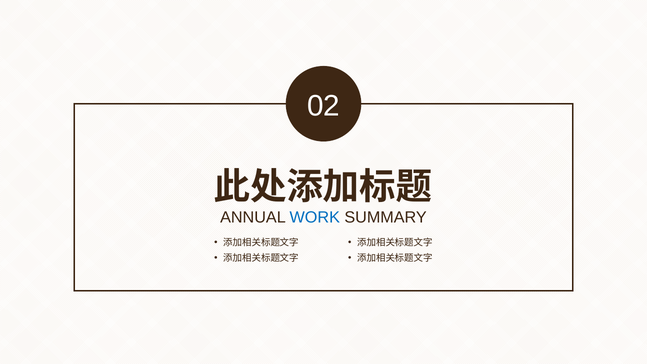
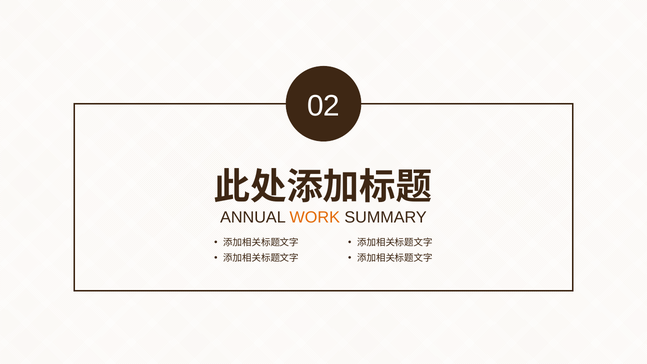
WORK colour: blue -> orange
